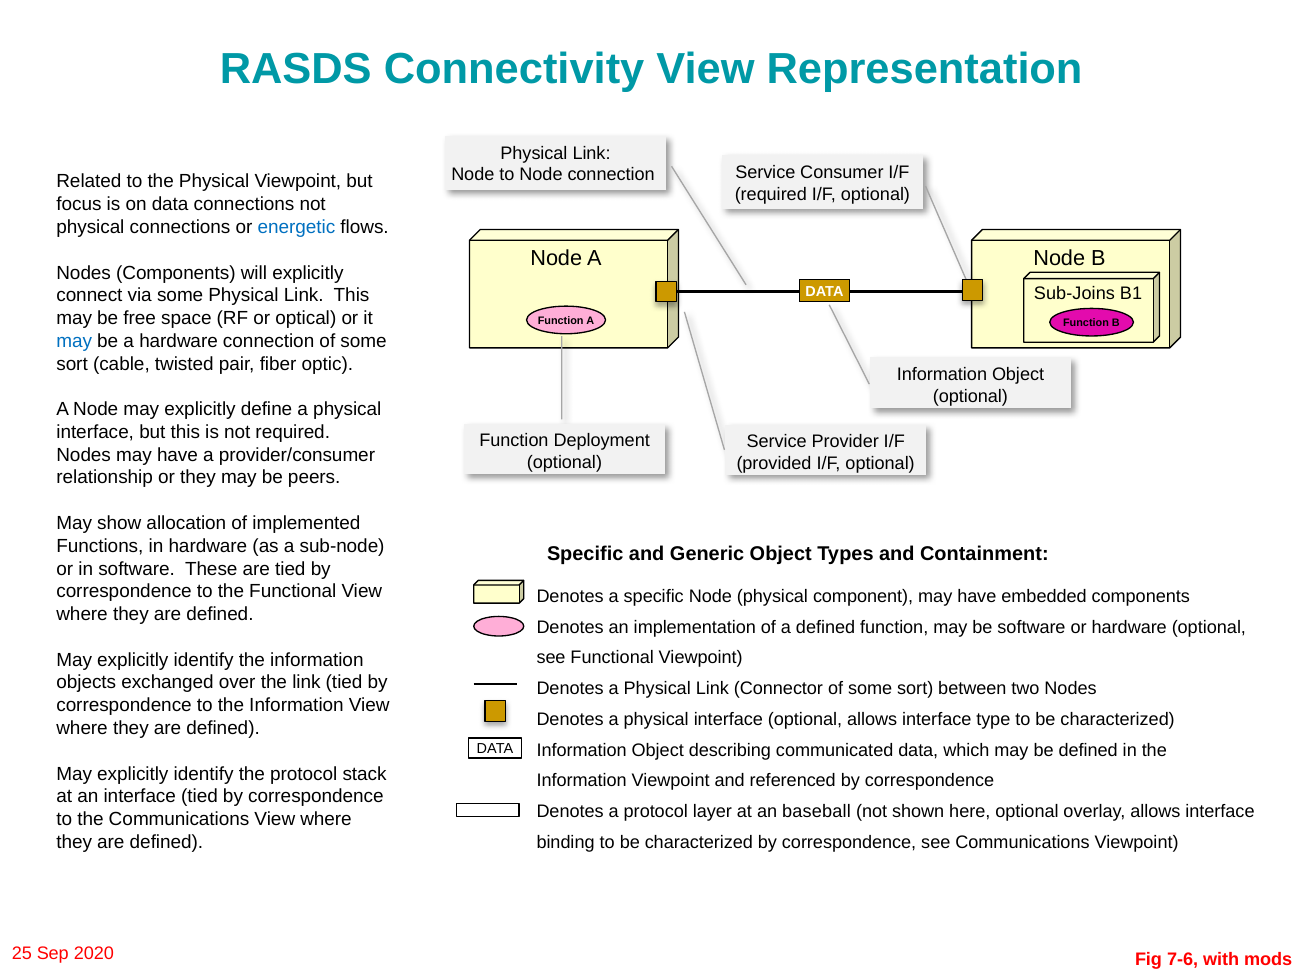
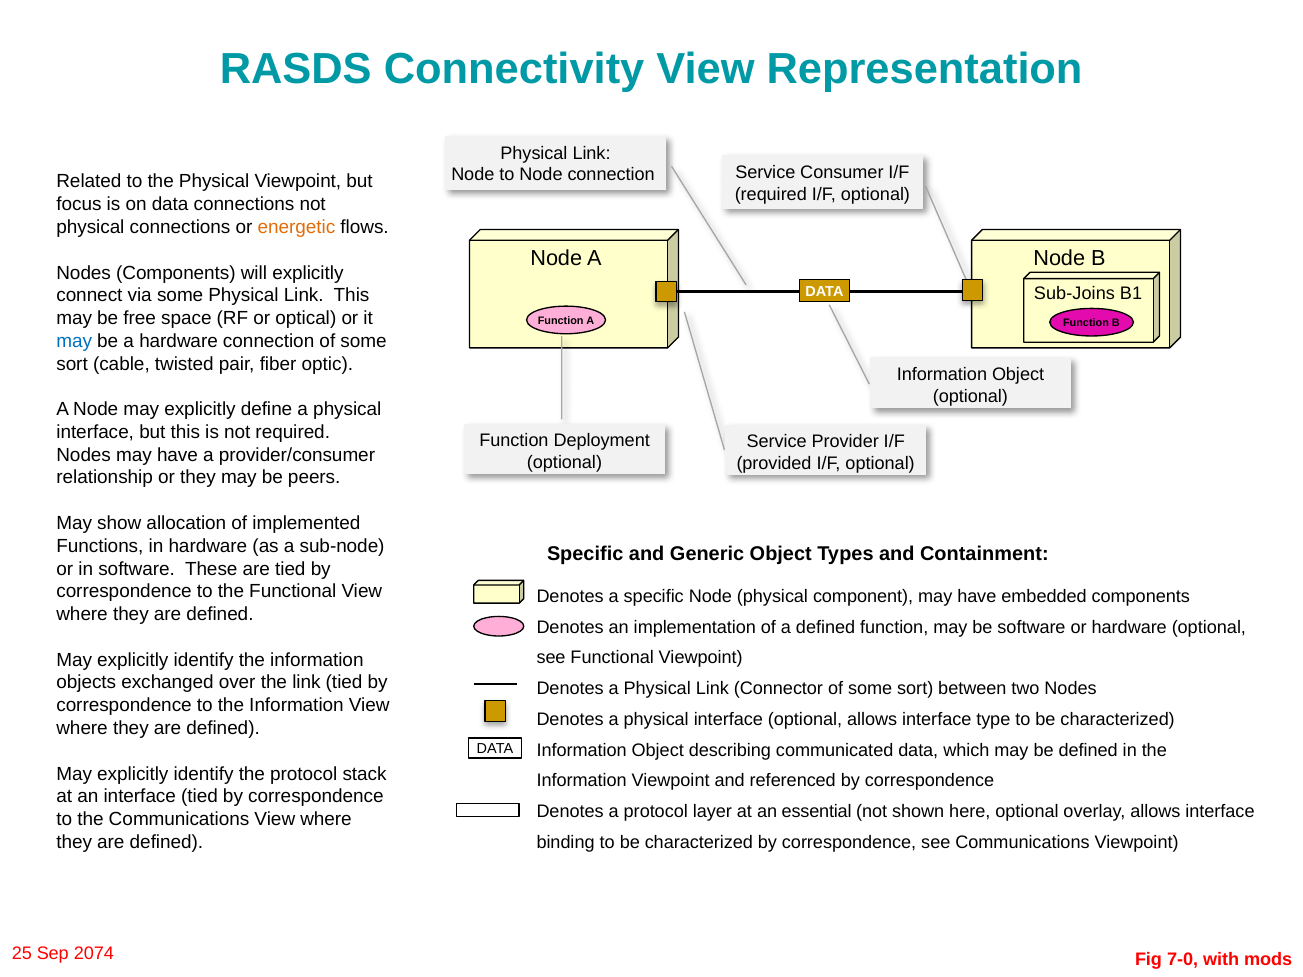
energetic colour: blue -> orange
baseball: baseball -> essential
2020: 2020 -> 2074
7-6: 7-6 -> 7-0
